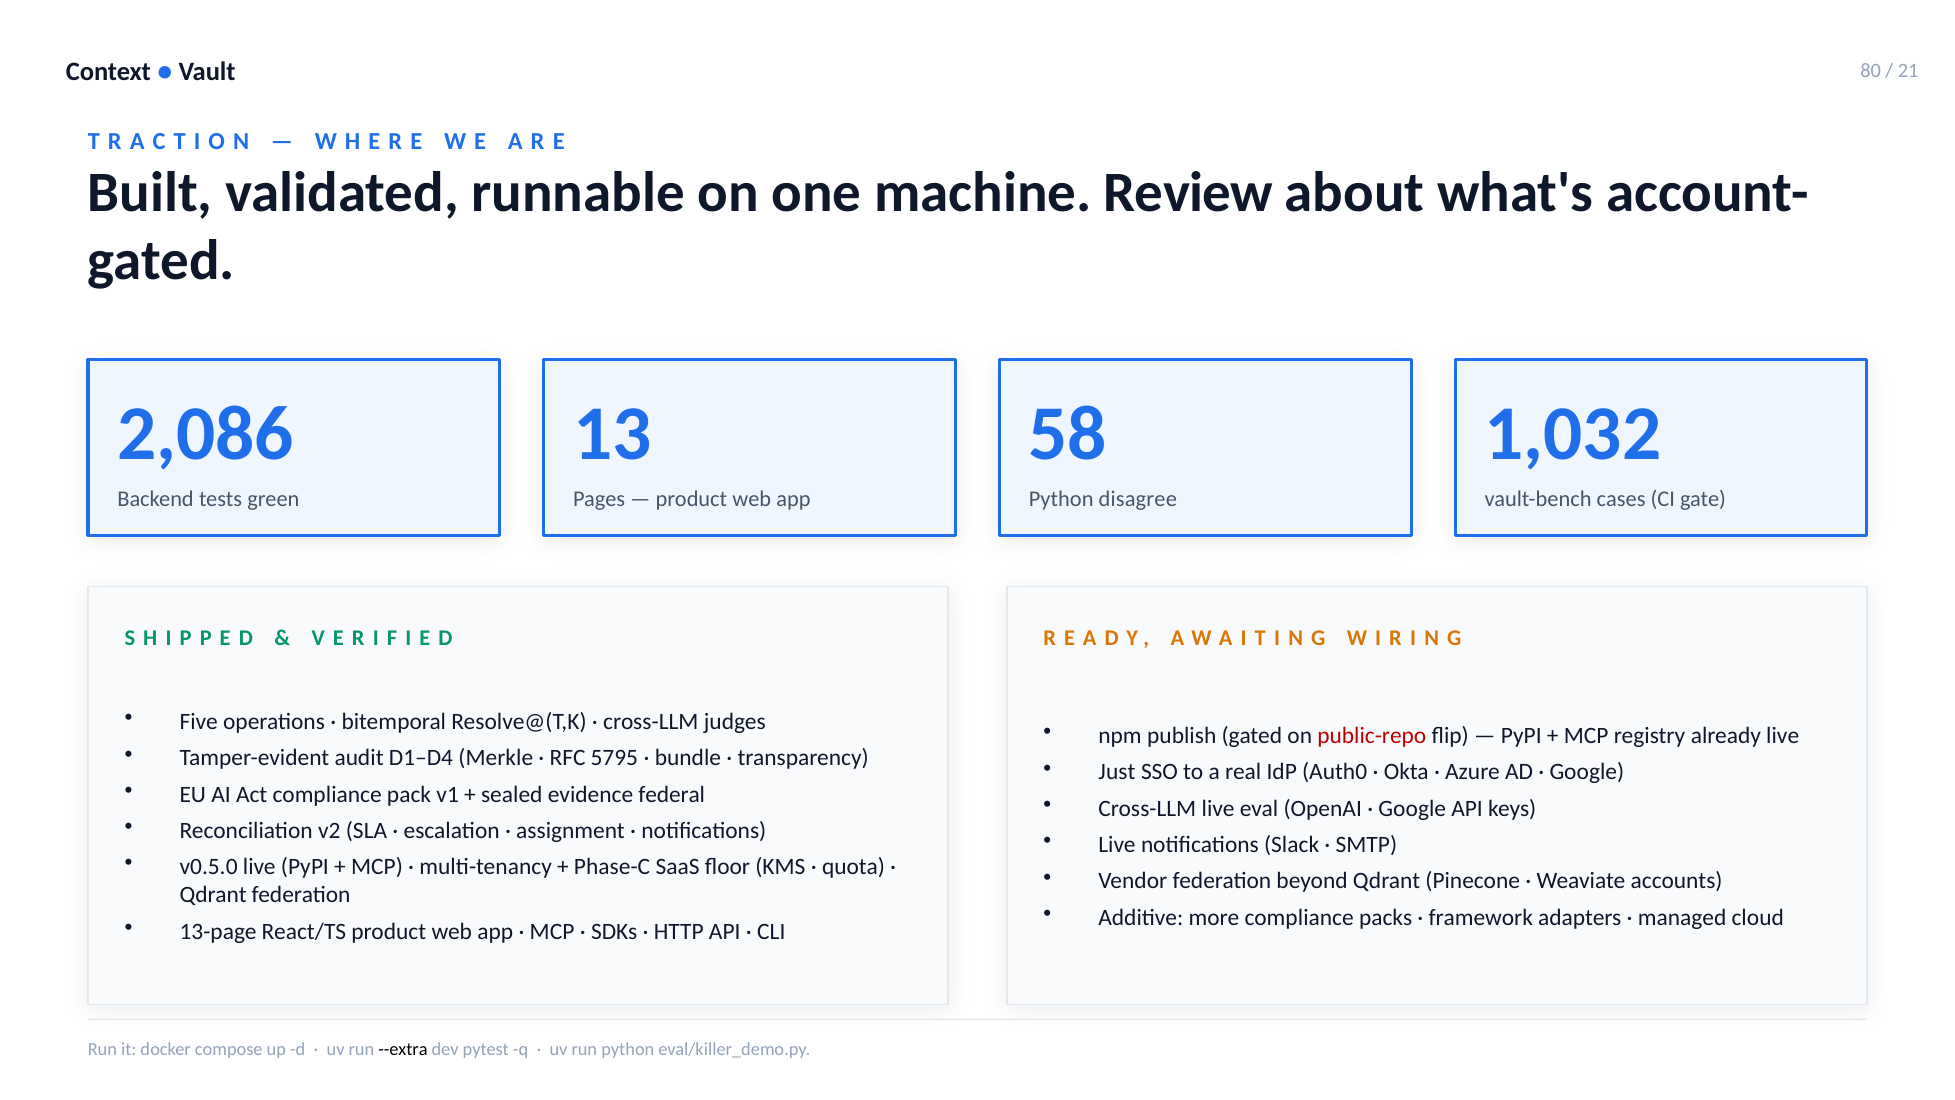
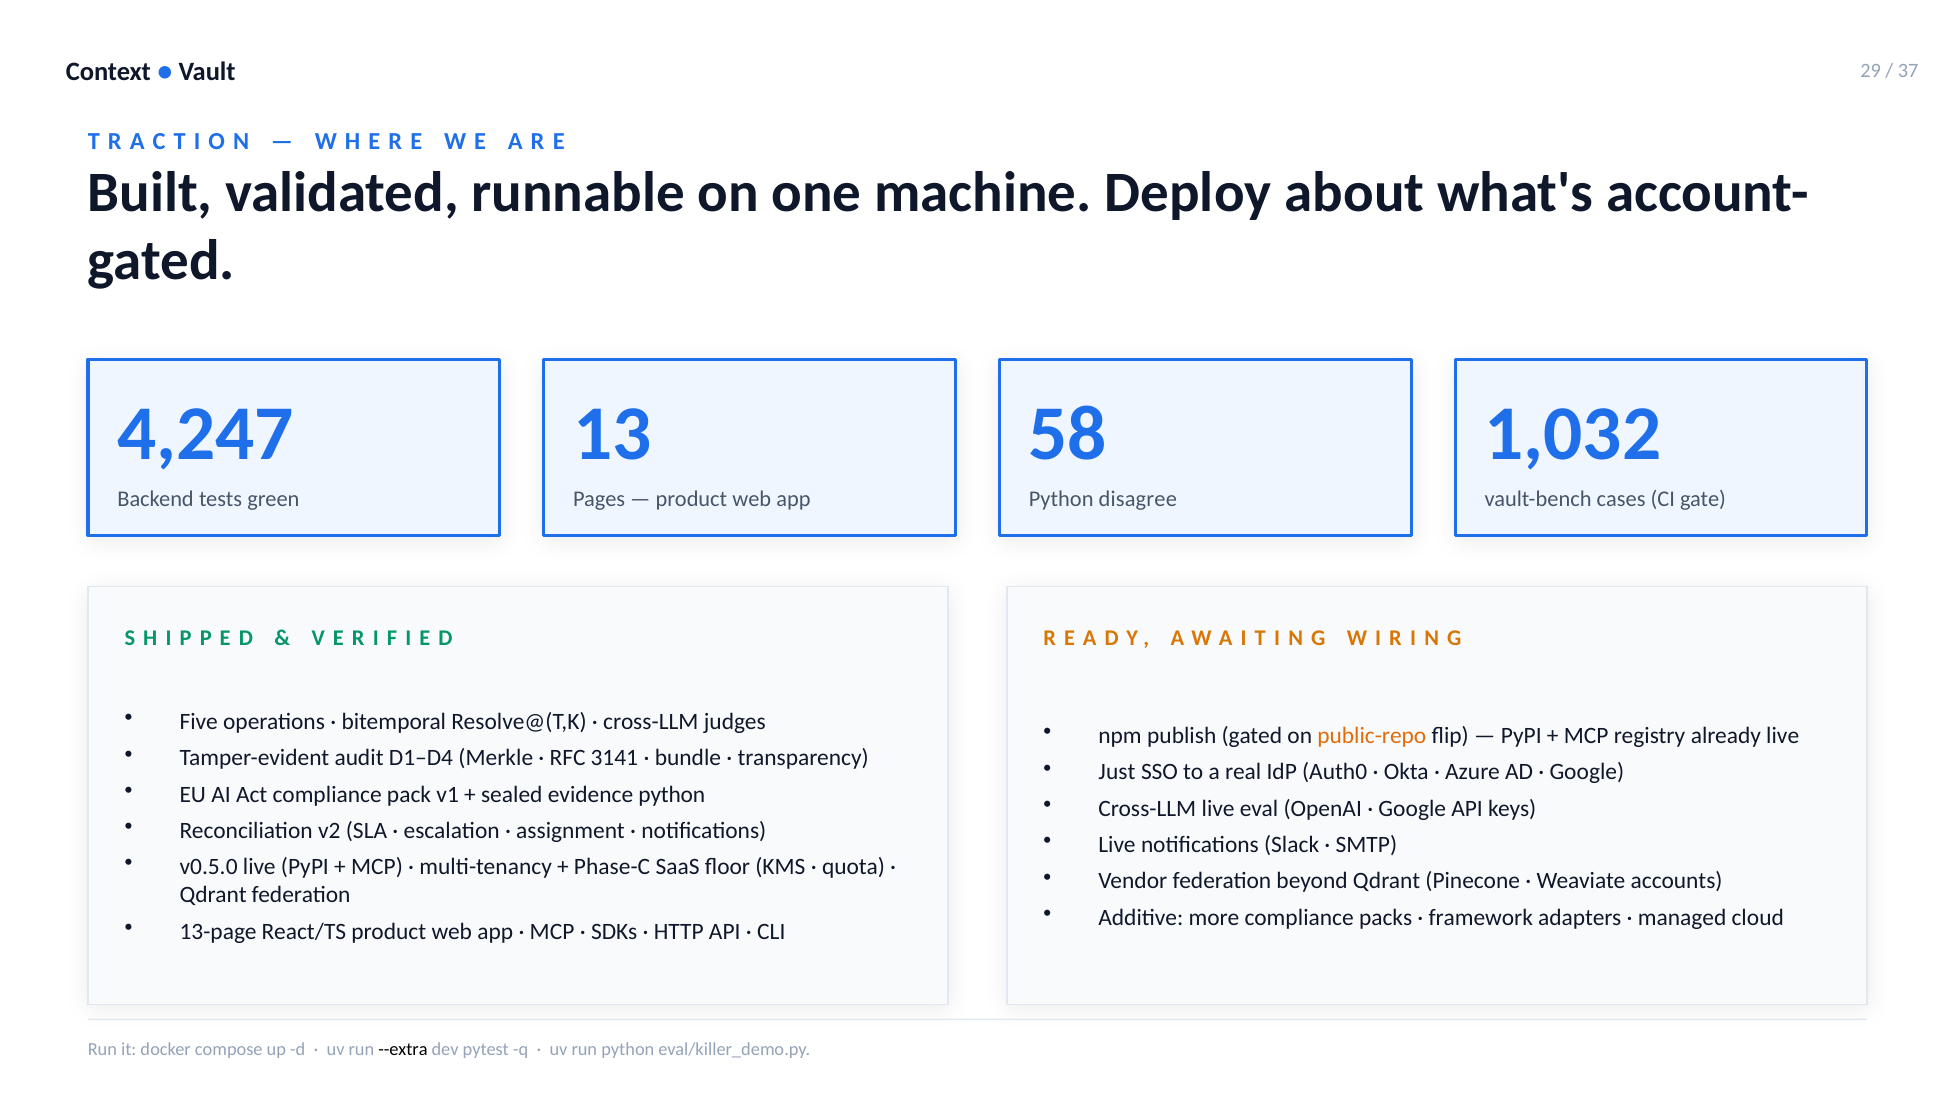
80: 80 -> 29
21: 21 -> 37
Review: Review -> Deploy
2,086: 2,086 -> 4,247
public-repo colour: red -> orange
5795: 5795 -> 3141
evidence federal: federal -> python
